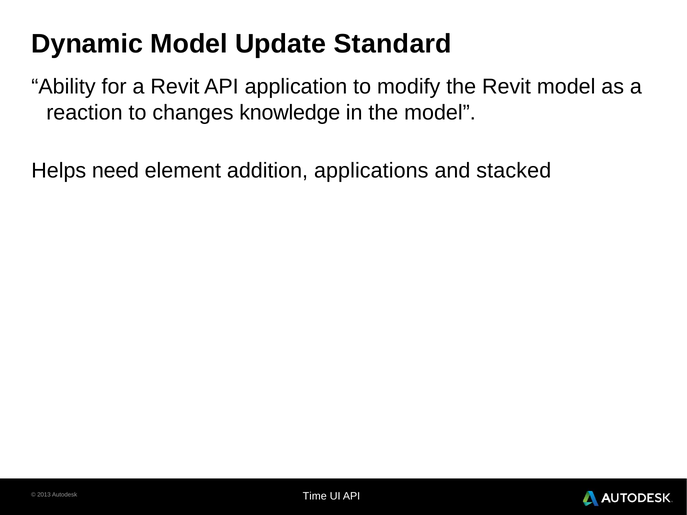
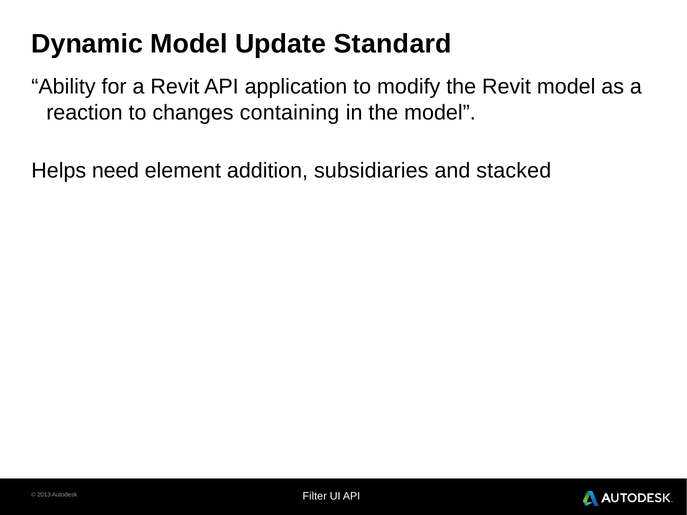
knowledge: knowledge -> containing
applications: applications -> subsidiaries
Time: Time -> Filter
